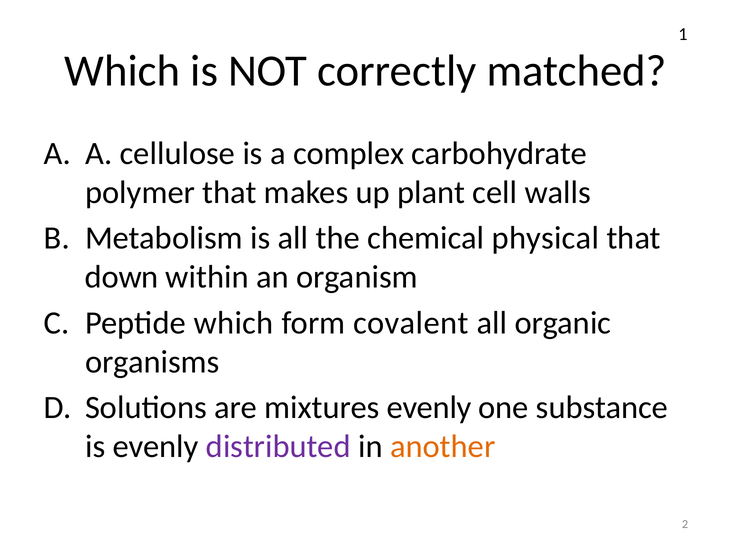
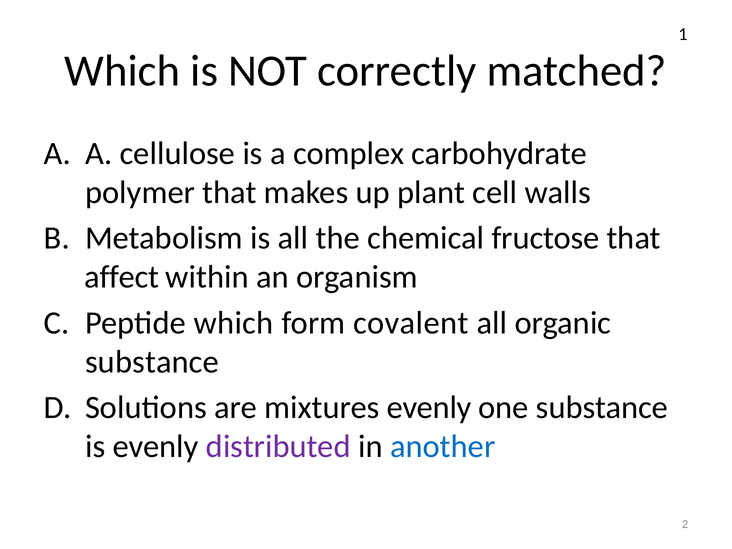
physical: physical -> fructose
down: down -> affect
organisms at (152, 362): organisms -> substance
another colour: orange -> blue
